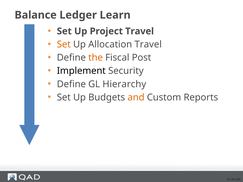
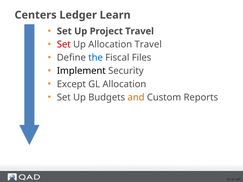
Balance: Balance -> Centers
Set at (64, 44) colour: orange -> red
the colour: orange -> blue
Post: Post -> Files
Define at (71, 84): Define -> Except
GL Hierarchy: Hierarchy -> Allocation
